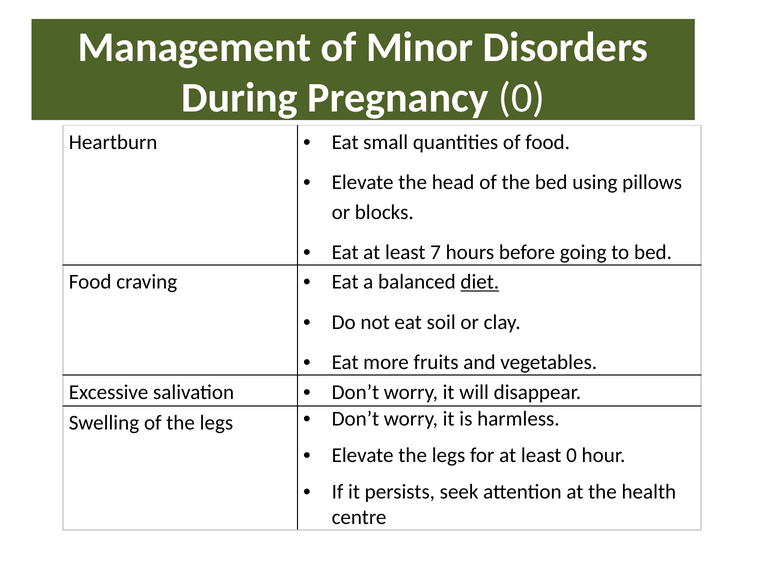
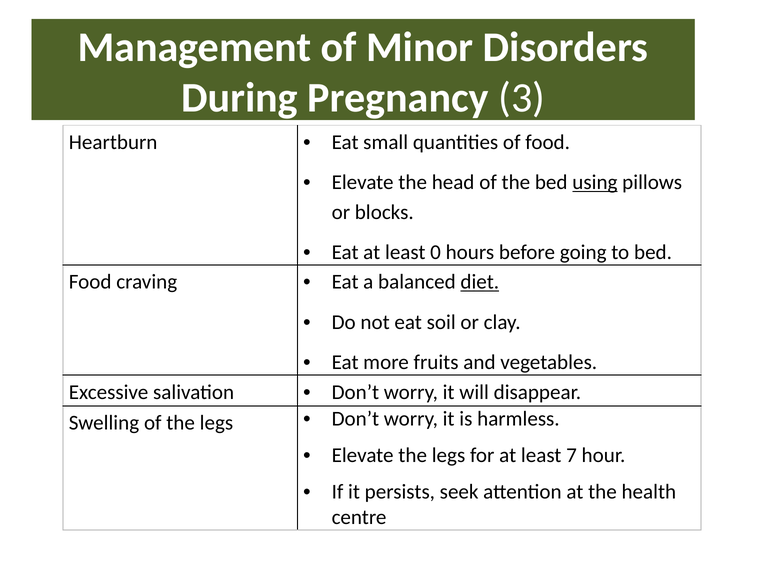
Pregnancy 0: 0 -> 3
using underline: none -> present
7: 7 -> 0
least 0: 0 -> 7
